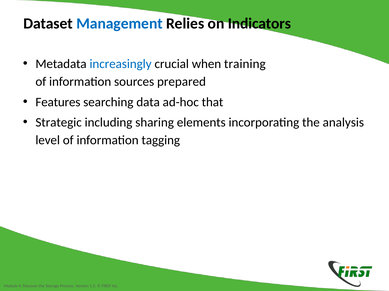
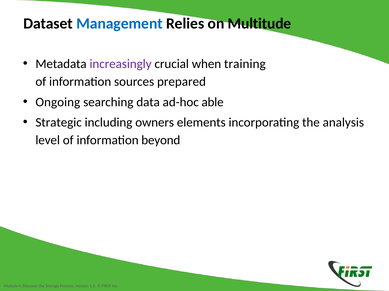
Indicators: Indicators -> Multitude
increasingly colour: blue -> purple
Features: Features -> Ongoing
that: that -> able
sharing: sharing -> owners
tagging: tagging -> beyond
